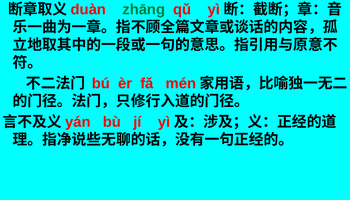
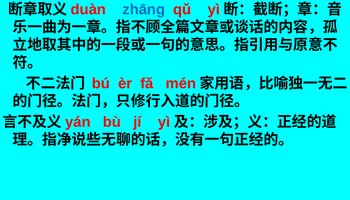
zhāng colour: green -> blue
